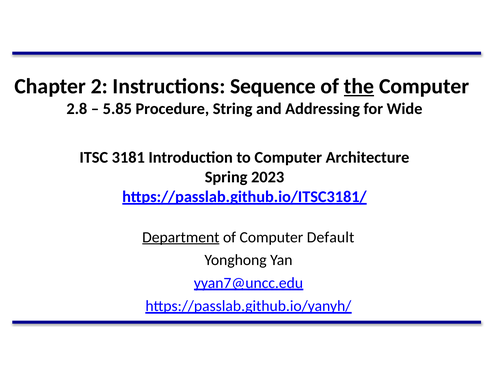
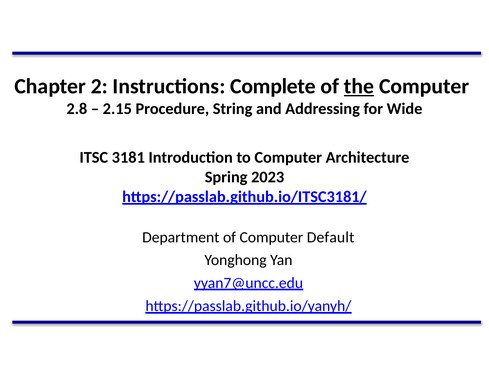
Sequence: Sequence -> Complete
5.85: 5.85 -> 2.15
Department underline: present -> none
